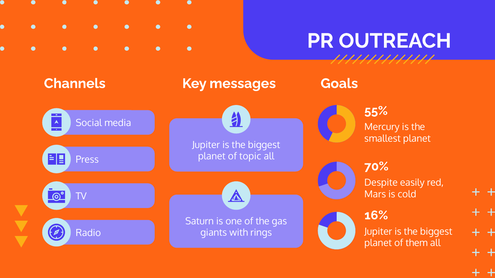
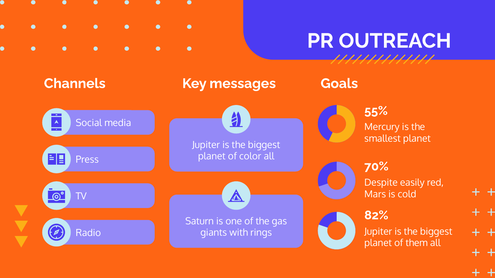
topic: topic -> color
16%: 16% -> 82%
